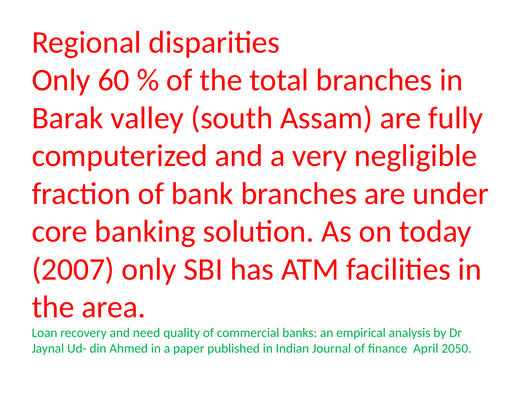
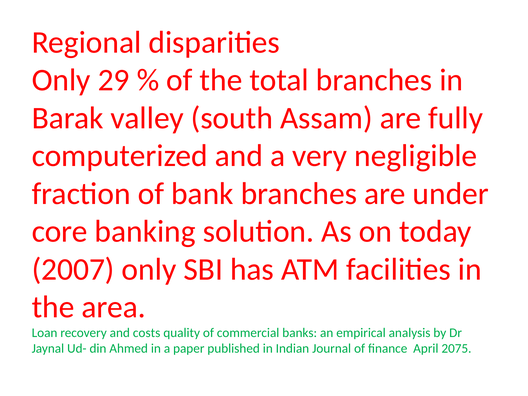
60: 60 -> 29
need: need -> costs
2050: 2050 -> 2075
